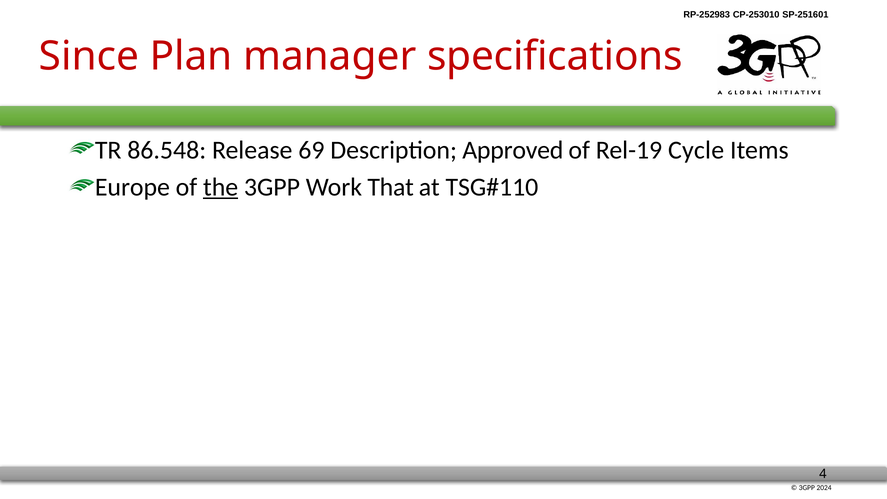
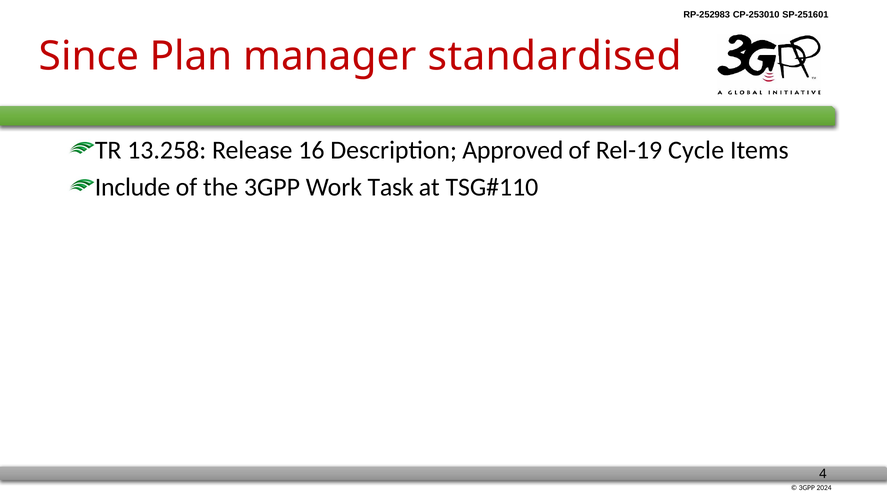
specifications: specifications -> standardised
86.548: 86.548 -> 13.258
69: 69 -> 16
Europe: Europe -> Include
the underline: present -> none
That: That -> Task
